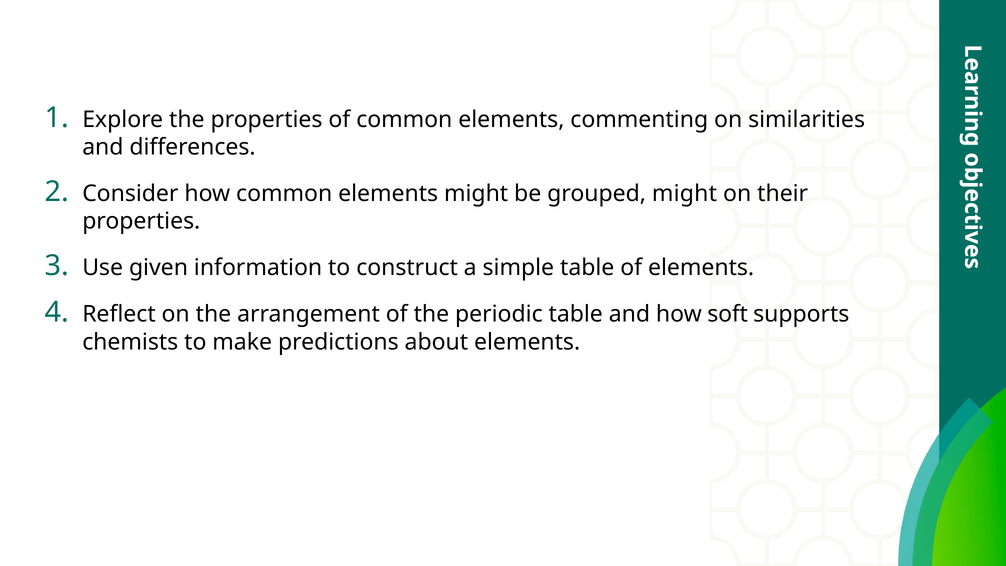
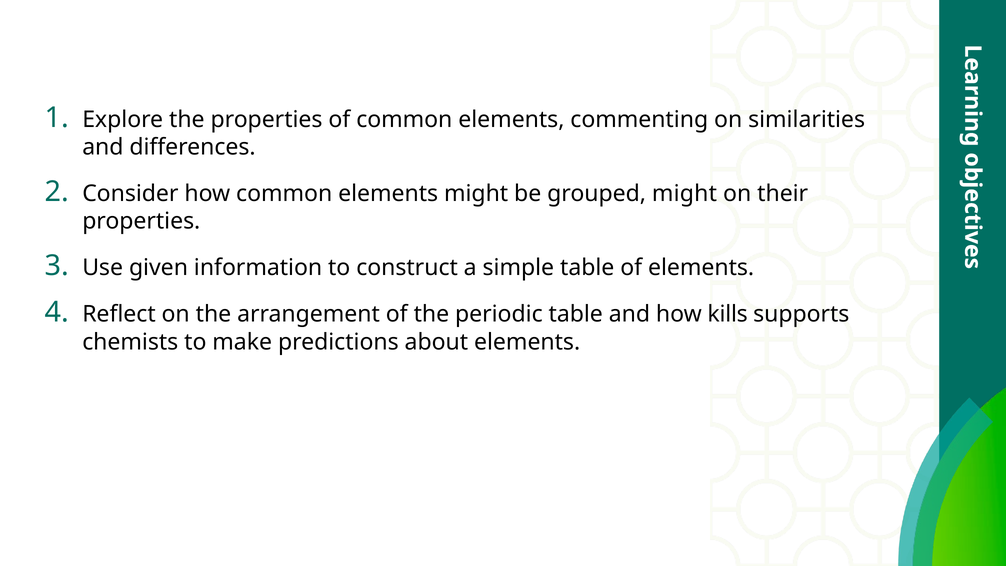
soft: soft -> kills
